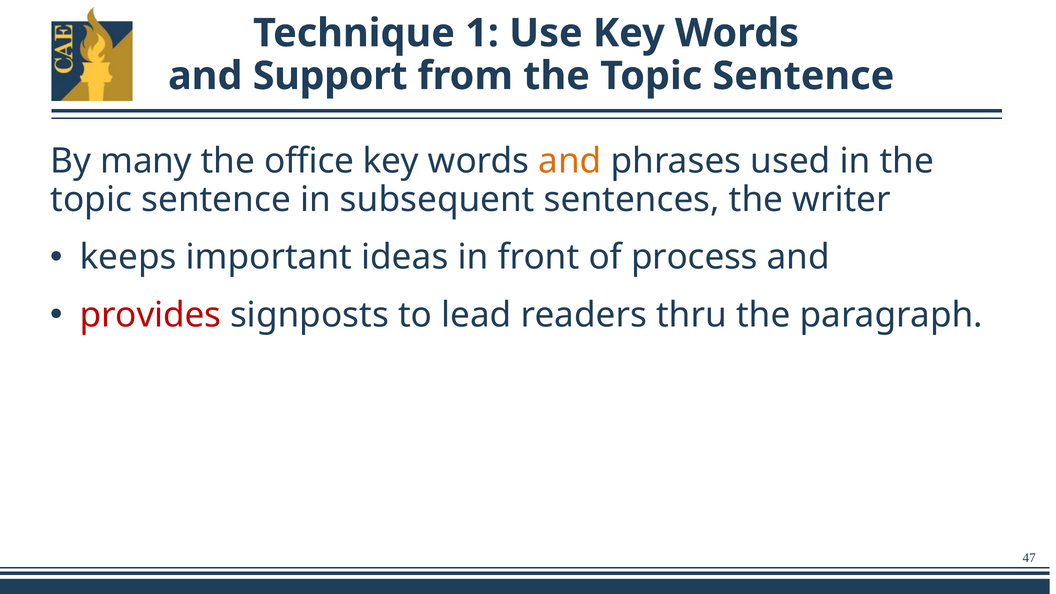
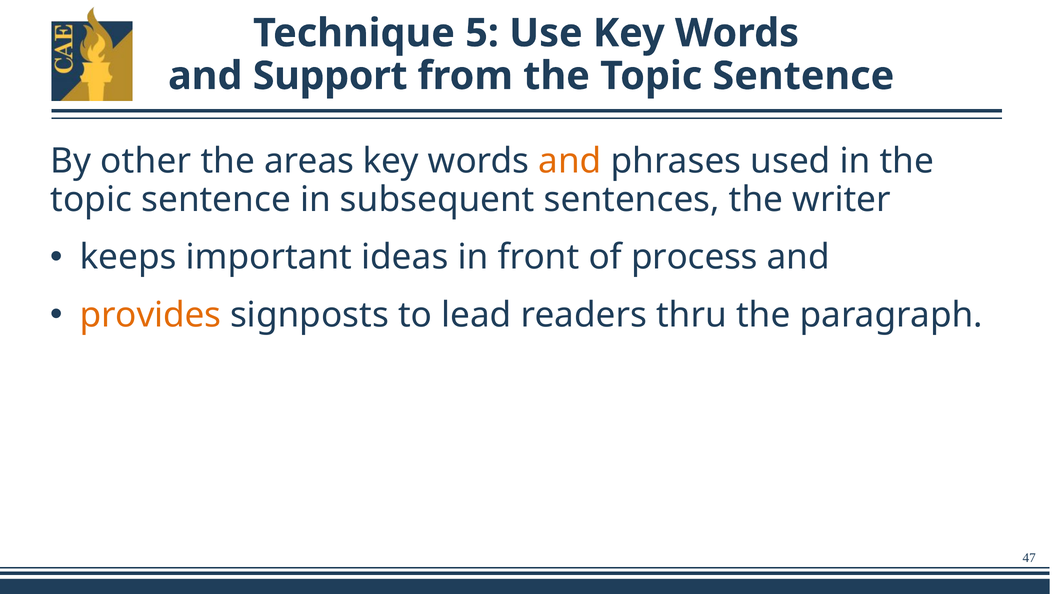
1: 1 -> 5
many: many -> other
office: office -> areas
provides colour: red -> orange
